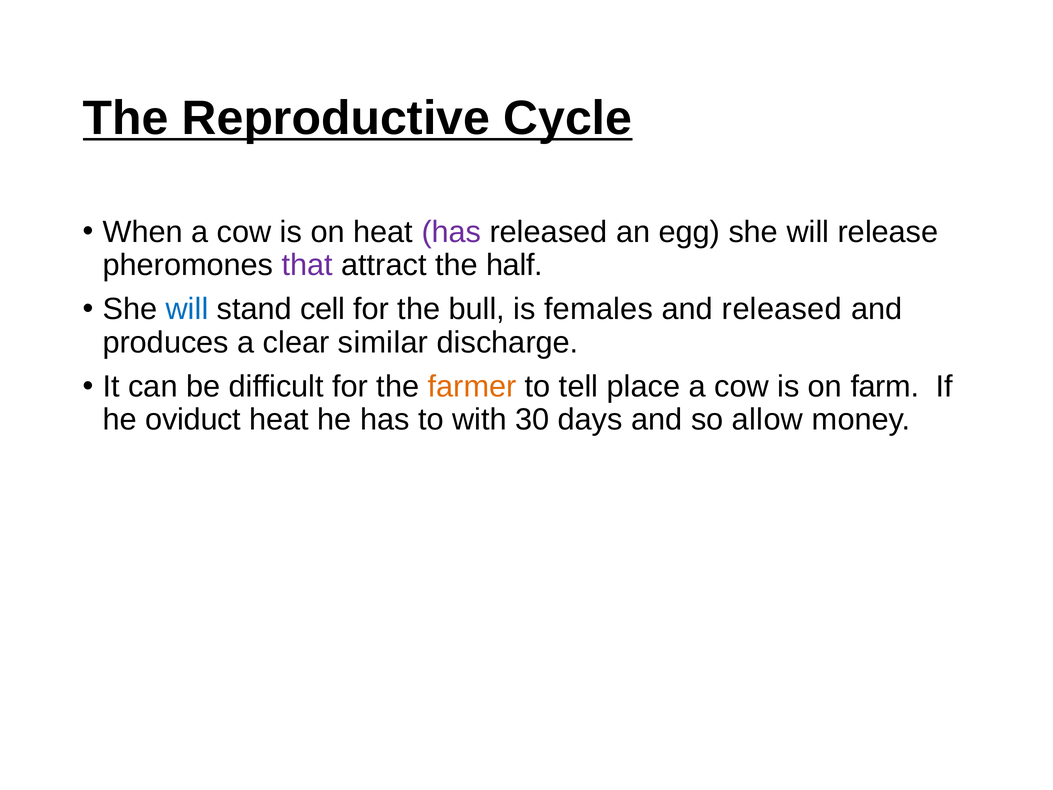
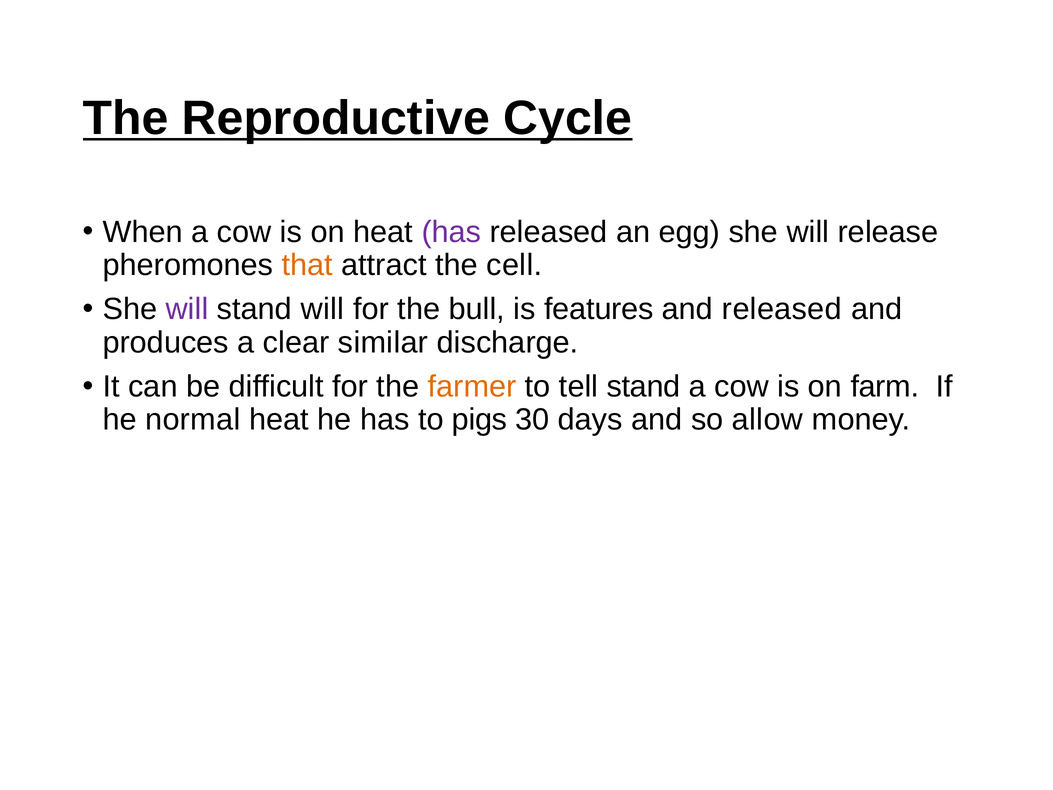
that colour: purple -> orange
half: half -> cell
will at (187, 309) colour: blue -> purple
stand cell: cell -> will
females: females -> features
tell place: place -> stand
oviduct: oviduct -> normal
with: with -> pigs
